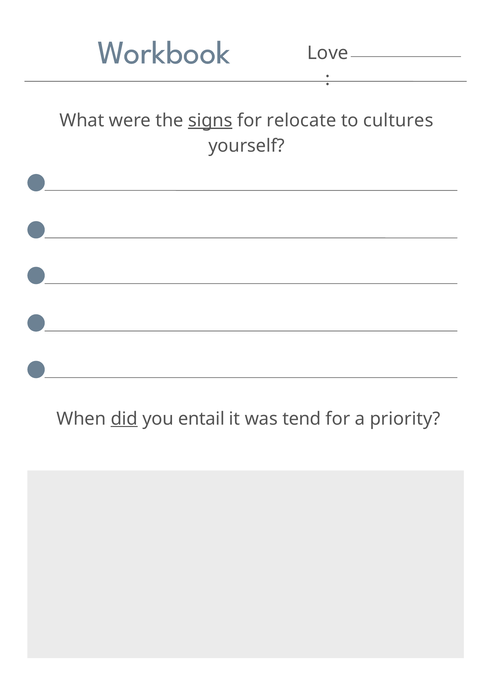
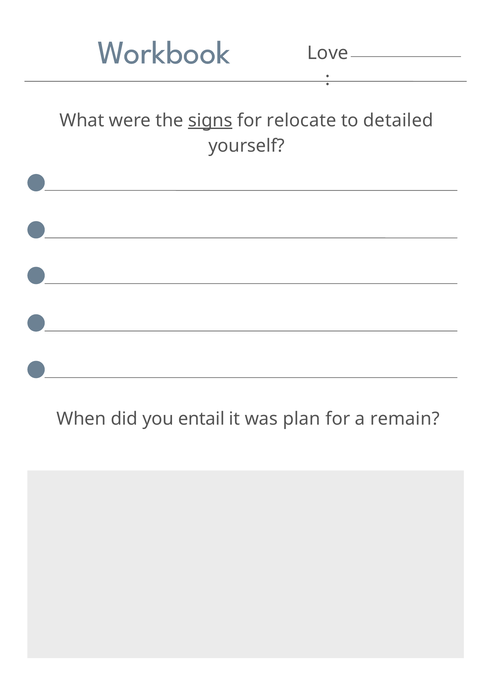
cultures: cultures -> detailed
did underline: present -> none
tend: tend -> plan
priority: priority -> remain
